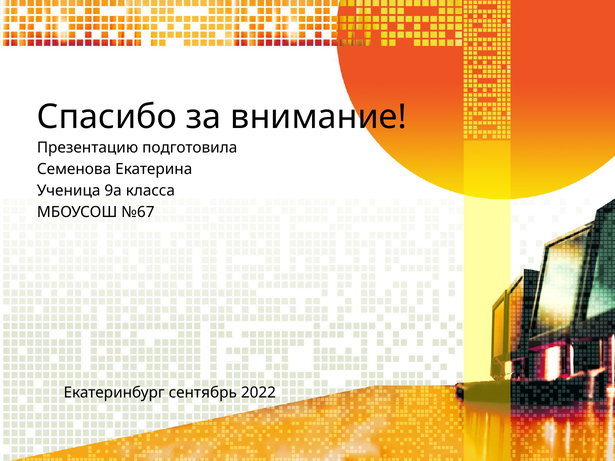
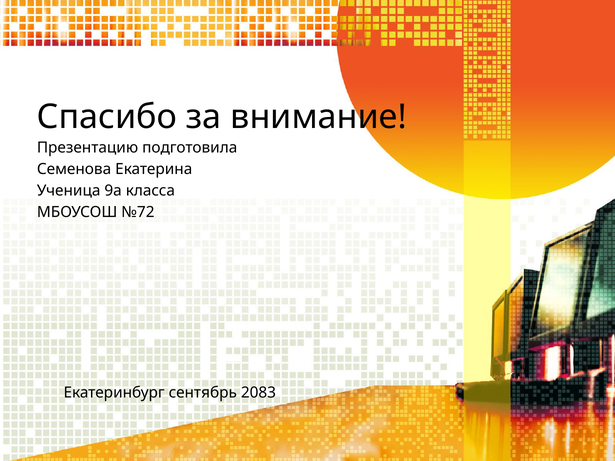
№67: №67 -> №72
2022: 2022 -> 2083
